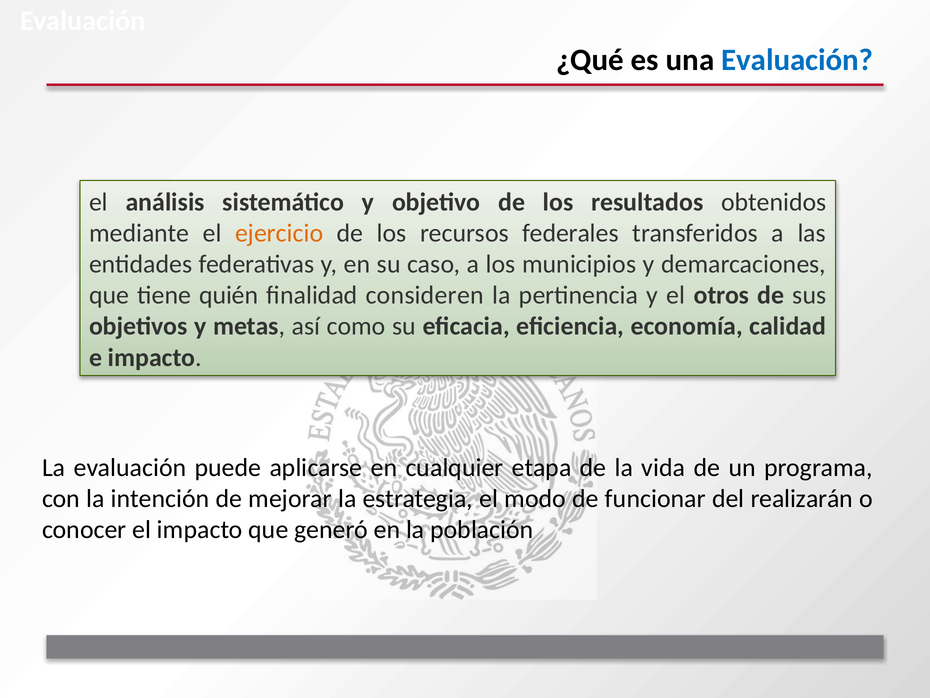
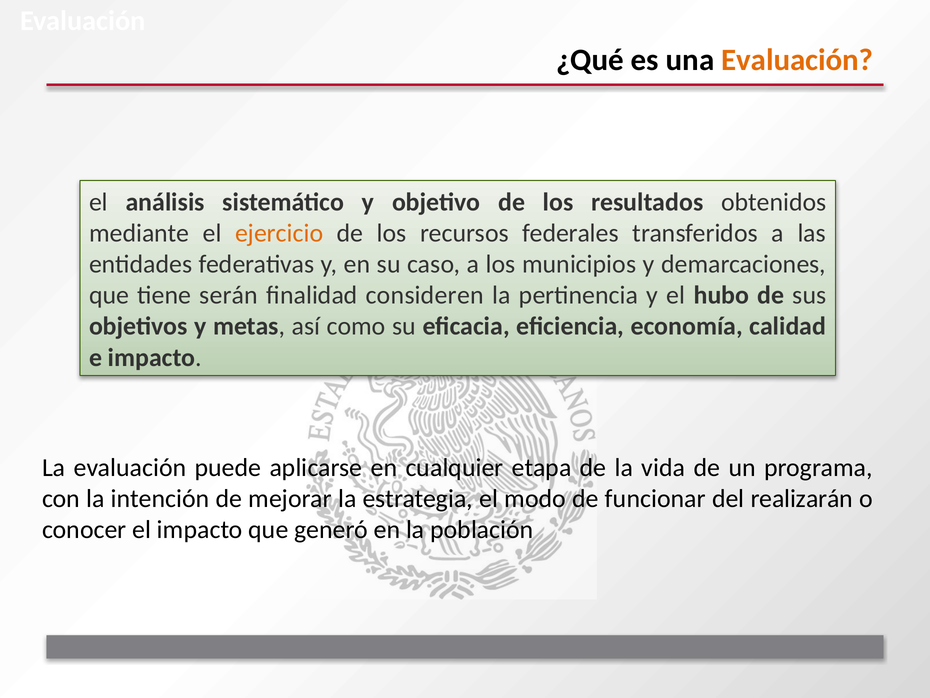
Evaluación at (797, 60) colour: blue -> orange
quién: quién -> serán
otros: otros -> hubo
